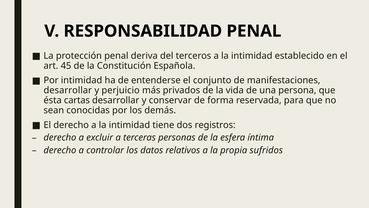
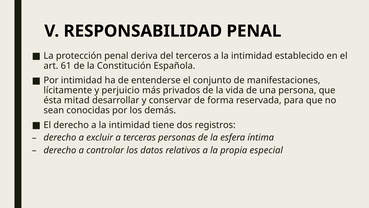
45: 45 -> 61
desarrollar at (68, 90): desarrollar -> lícitamente
cartas: cartas -> mitad
sufridos: sufridos -> especial
